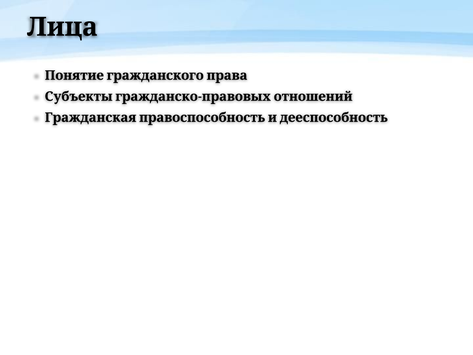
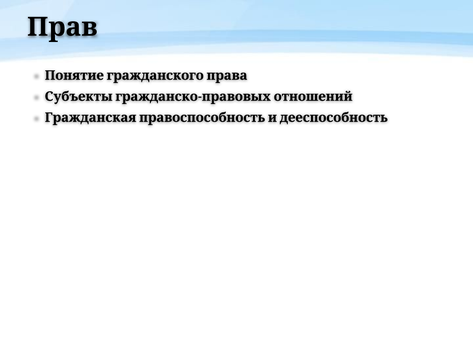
Лица: Лица -> Прав
